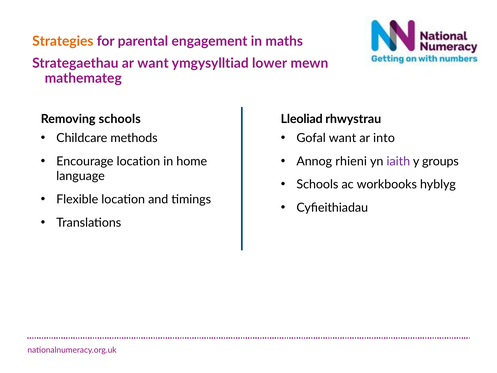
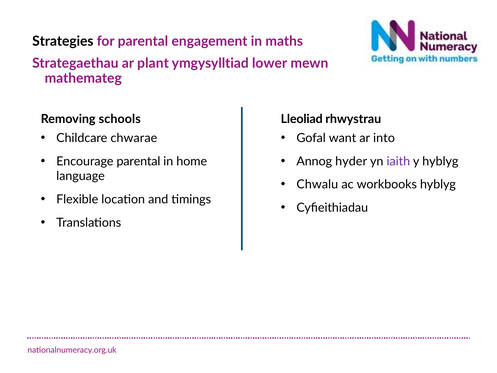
Strategies colour: orange -> black
ar want: want -> plant
methods: methods -> chwarae
Encourage location: location -> parental
rhieni: rhieni -> hyder
y groups: groups -> hyblyg
Schools at (317, 184): Schools -> Chwalu
